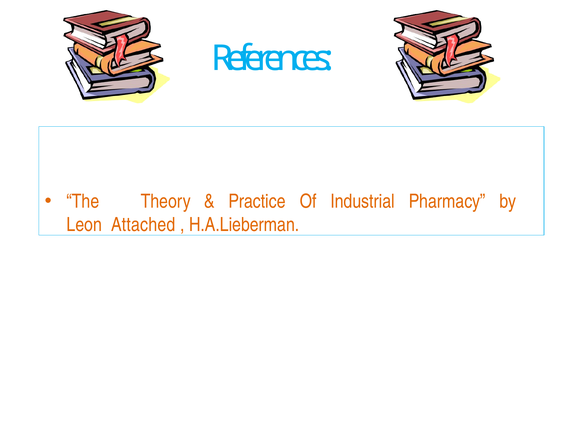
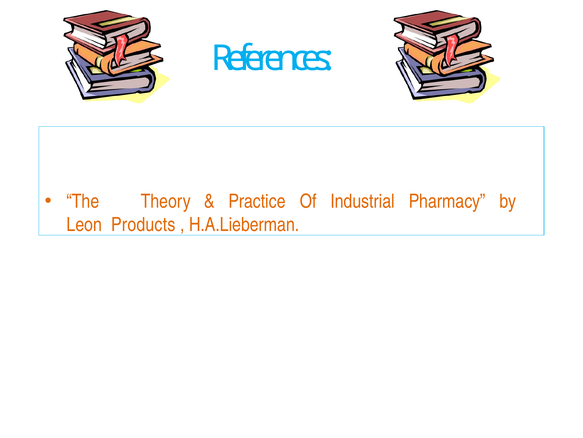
Attached: Attached -> Products
